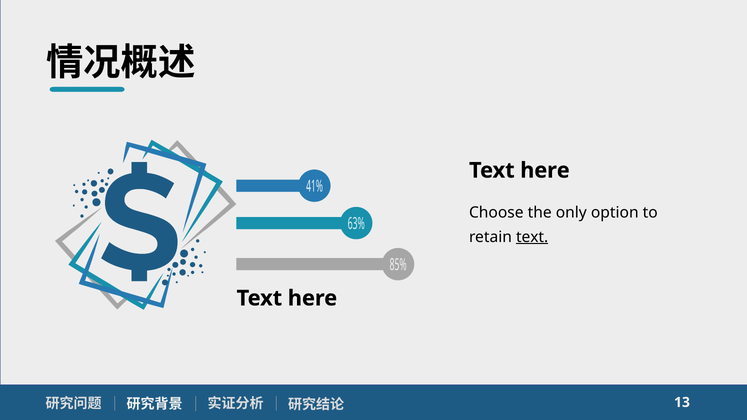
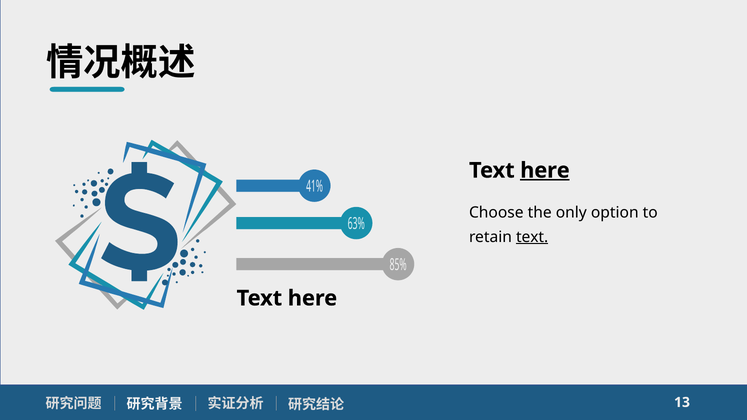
here at (545, 171) underline: none -> present
